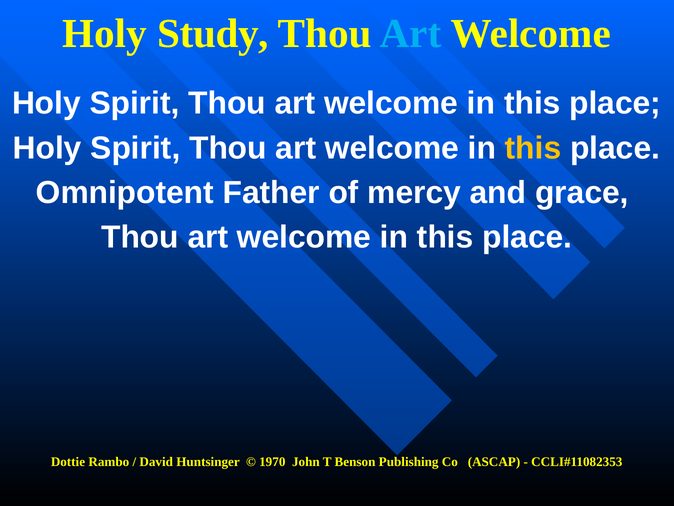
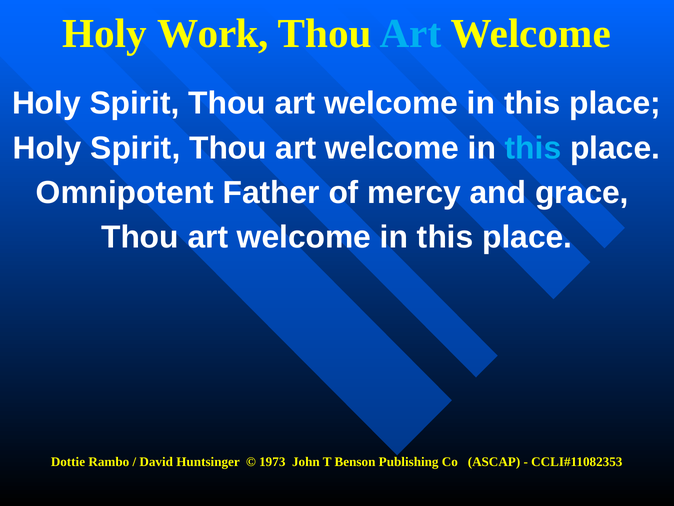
Study: Study -> Work
this at (533, 148) colour: yellow -> light blue
1970: 1970 -> 1973
